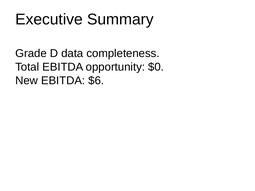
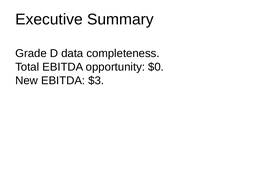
$6: $6 -> $3
